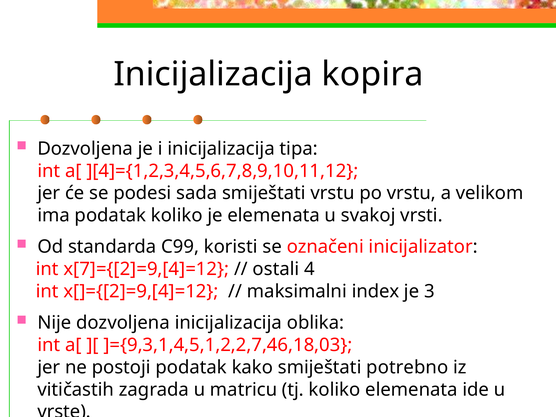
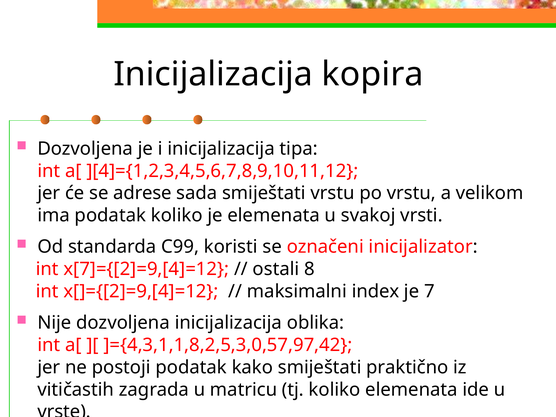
podesi: podesi -> adrese
4: 4 -> 8
3: 3 -> 7
]={9,3,1,4,5,1,2,2,7,46,18,03: ]={9,3,1,4,5,1,2,2,7,46,18,03 -> ]={4,3,1,1,8,2,5,3,0,57,97,42
potrebno: potrebno -> praktično
